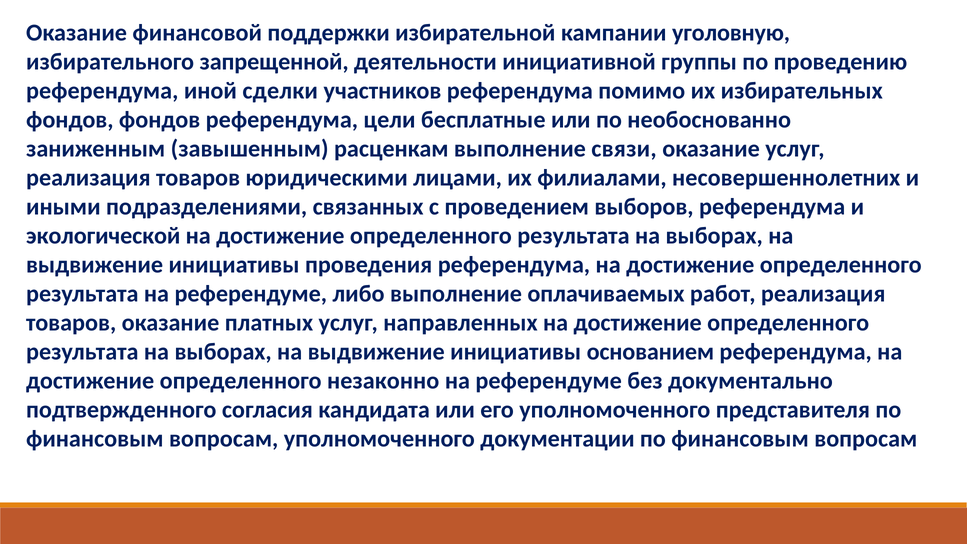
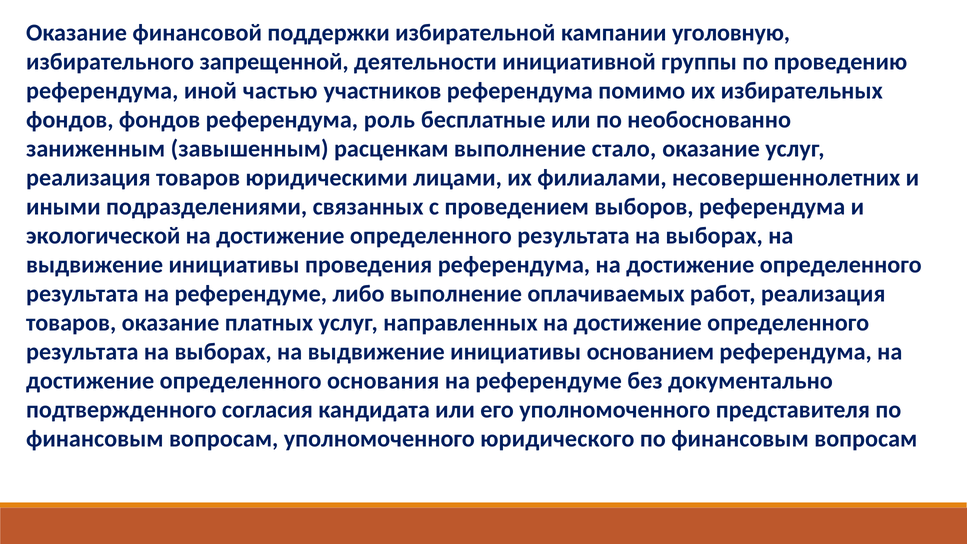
сделки: сделки -> частью
цели: цели -> роль
связи: связи -> стало
незаконно: незаконно -> основания
документации: документации -> юридического
